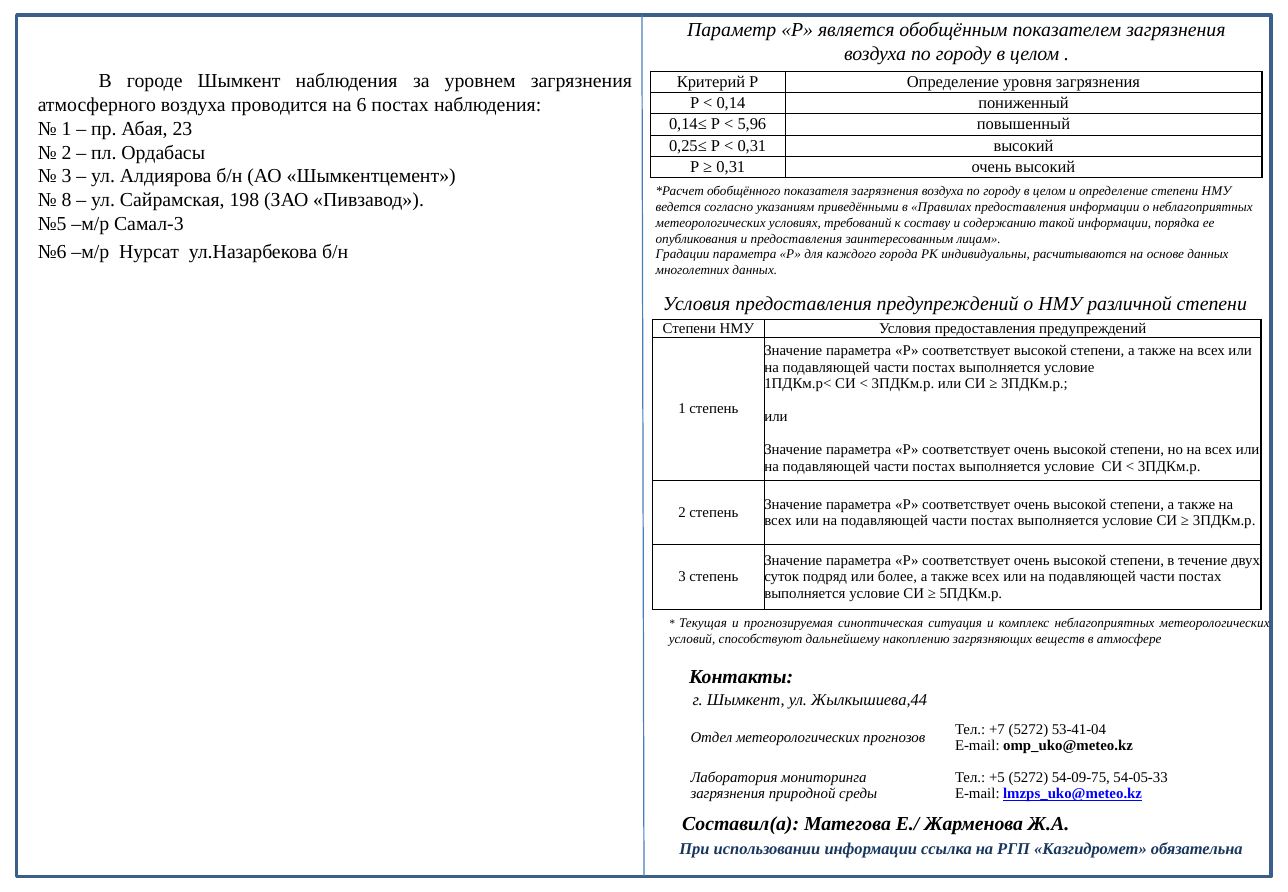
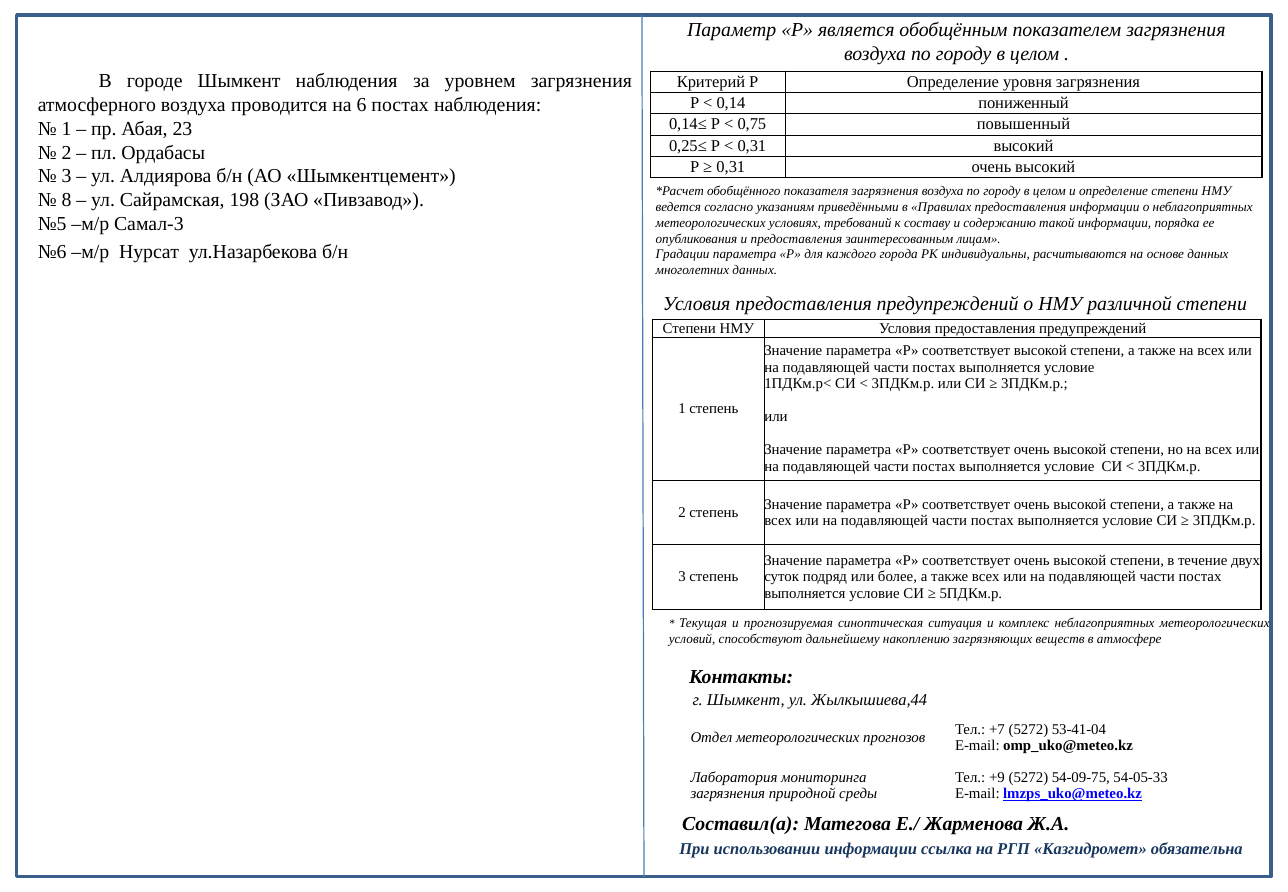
5,96: 5,96 -> 0,75
+5: +5 -> +9
